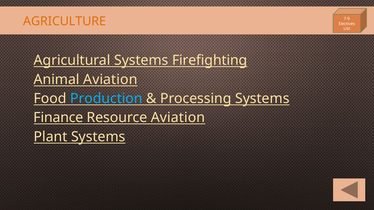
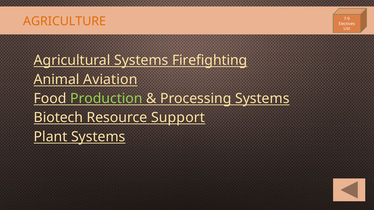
Production colour: light blue -> light green
Finance: Finance -> Biotech
Resource Aviation: Aviation -> Support
